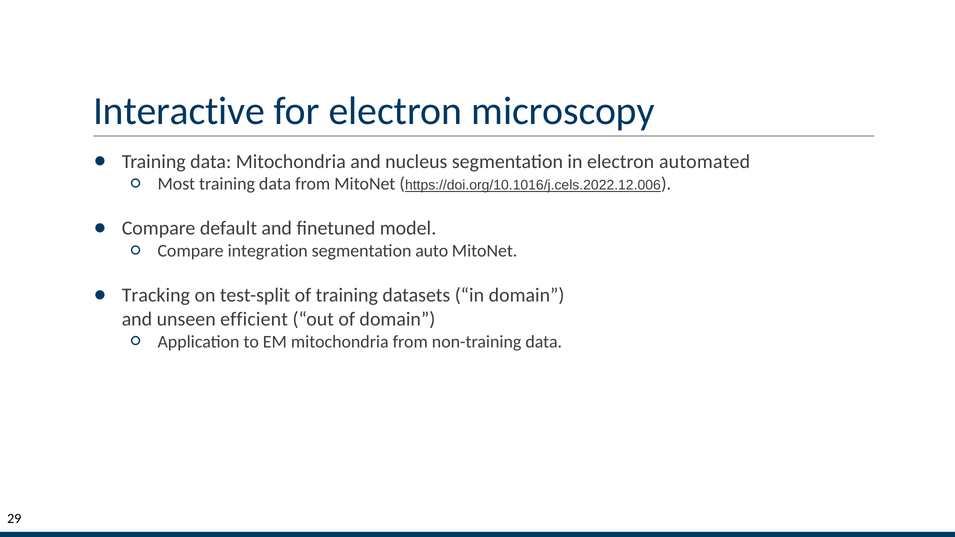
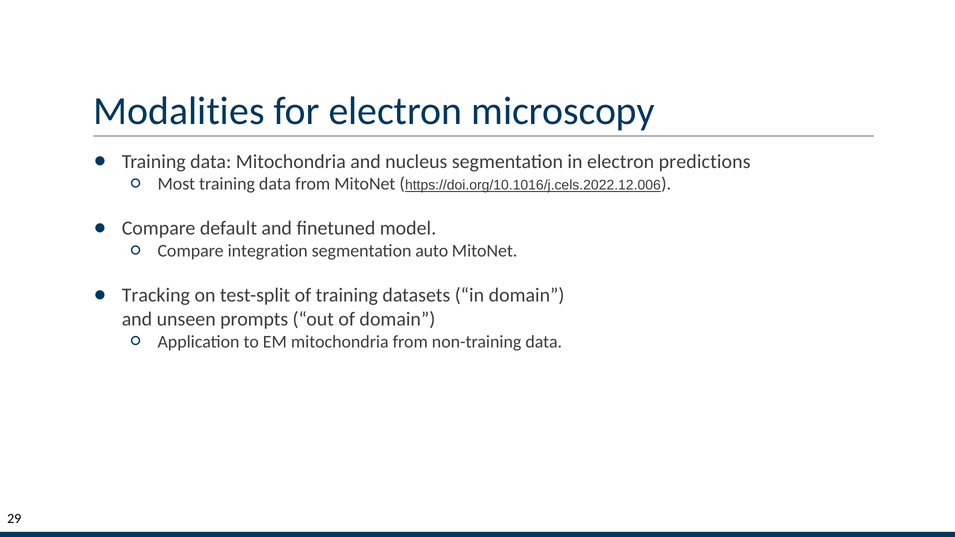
Interactive: Interactive -> Modalities
automated: automated -> predictions
efficient: efficient -> prompts
